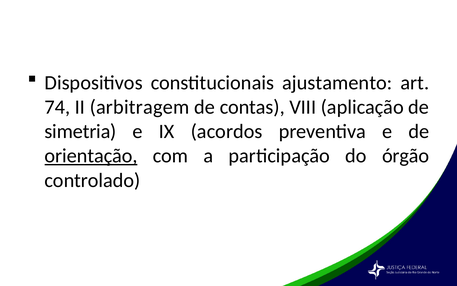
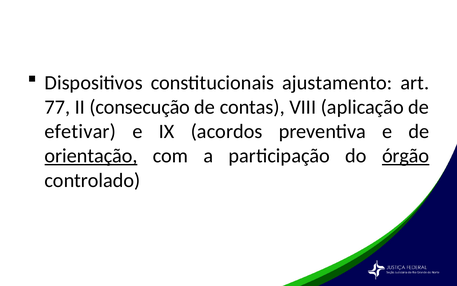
74: 74 -> 77
arbitragem: arbitragem -> consecução
simetria: simetria -> efetivar
órgão underline: none -> present
